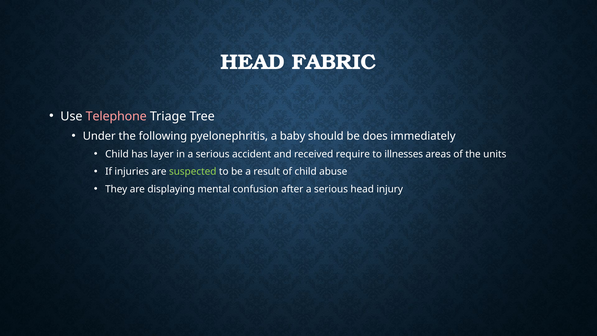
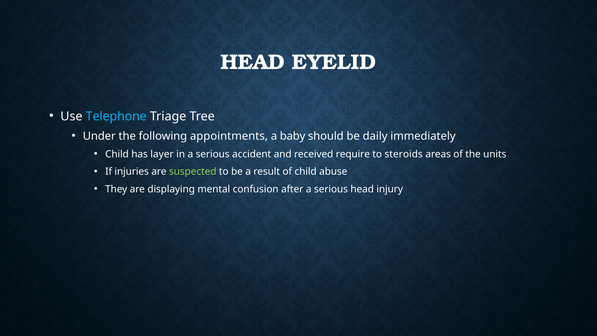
FABRIC: FABRIC -> EYELID
Telephone colour: pink -> light blue
pyelonephritis: pyelonephritis -> appointments
does: does -> daily
illnesses: illnesses -> steroids
